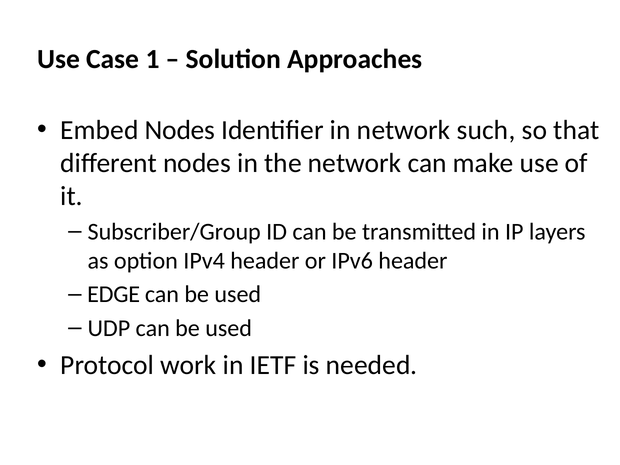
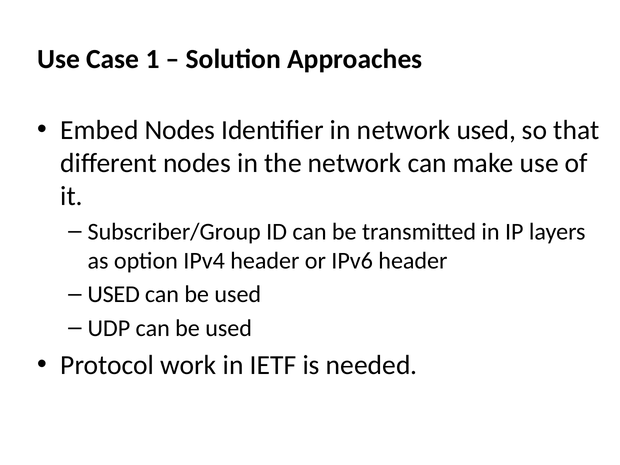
network such: such -> used
EDGE at (114, 294): EDGE -> USED
